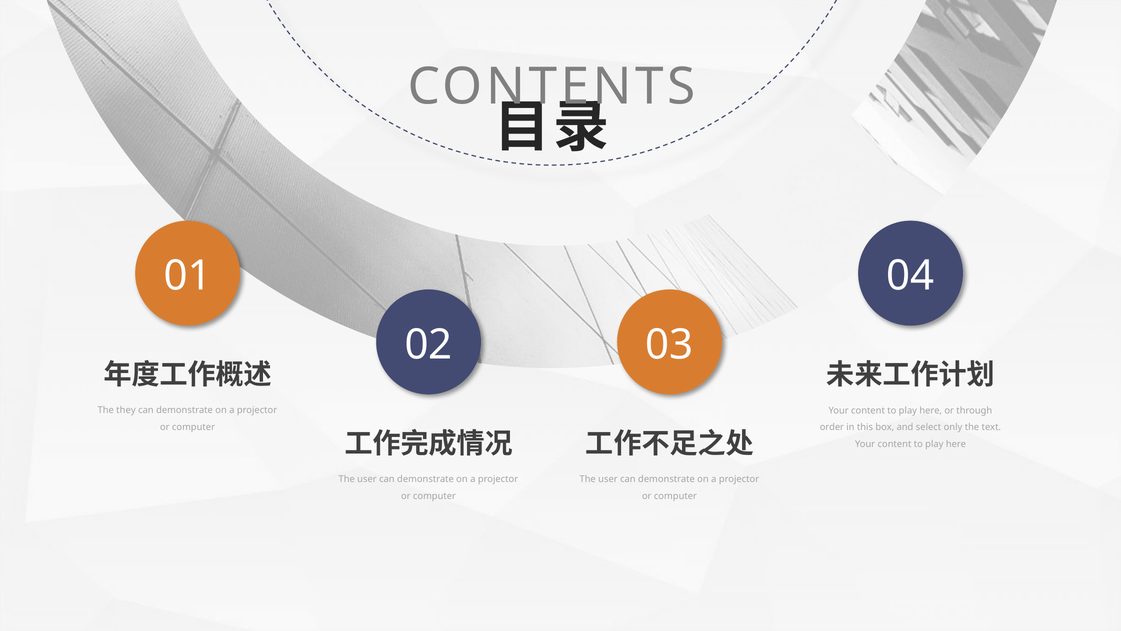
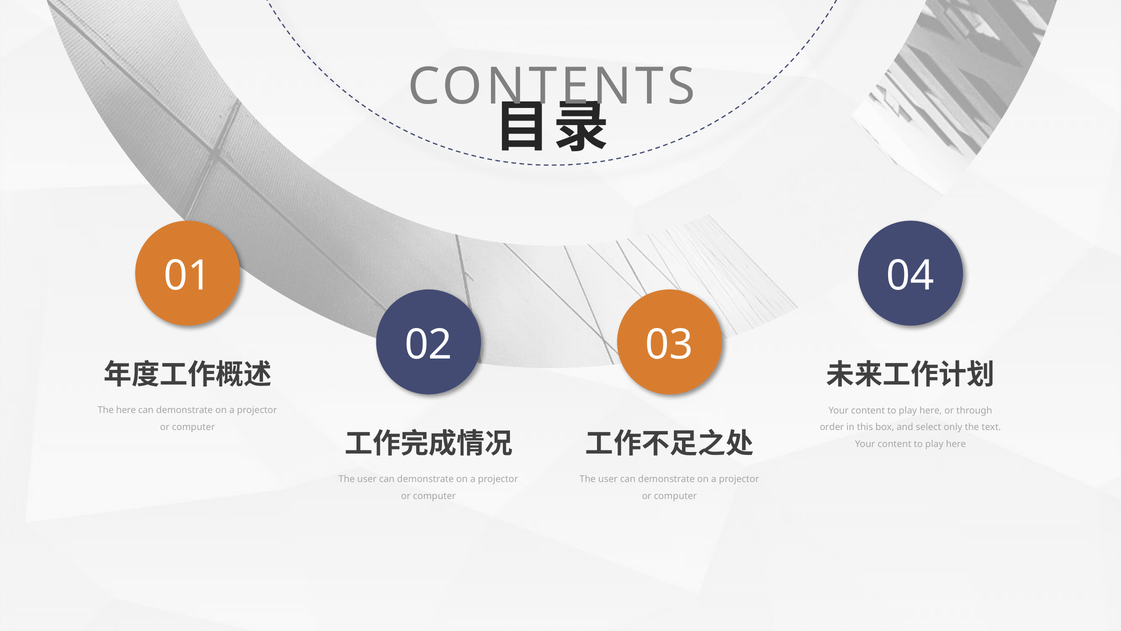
The they: they -> here
